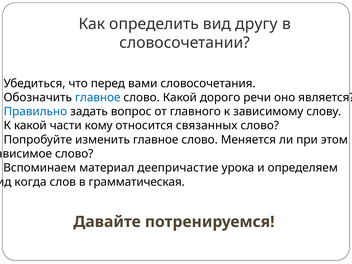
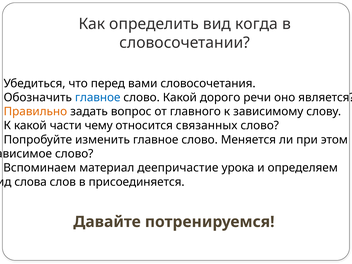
другу: другу -> когда
Правильно colour: blue -> orange
кому: кому -> чему
когда: когда -> слова
грамматическая: грамматическая -> присоединяется
